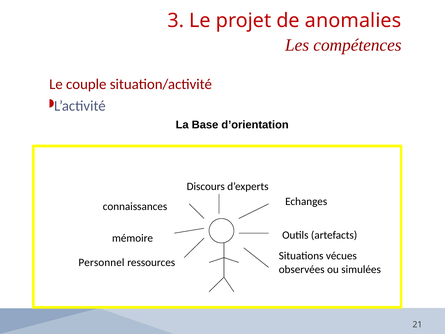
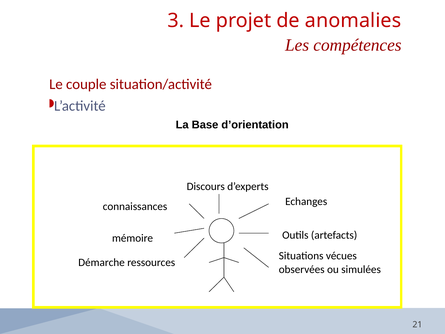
Personnel: Personnel -> Démarche
